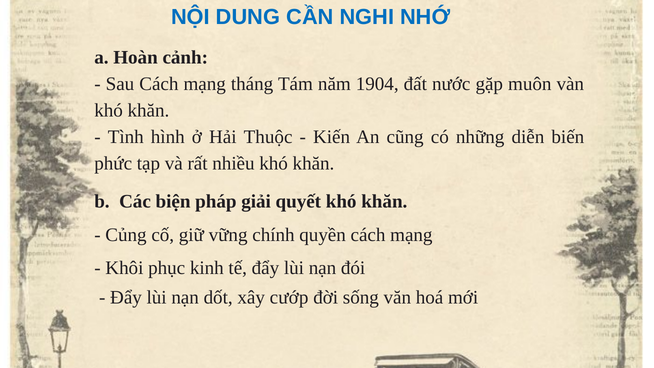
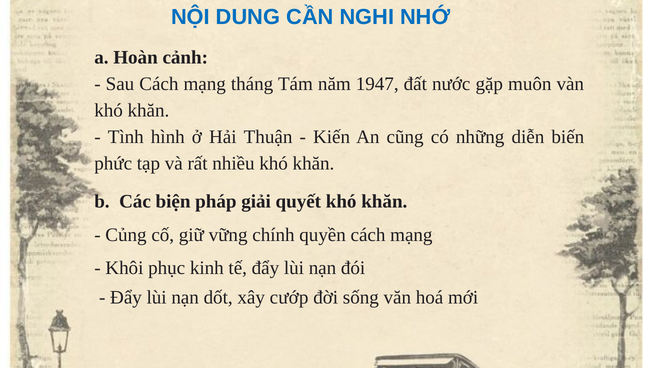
1904: 1904 -> 1947
Thuộc: Thuộc -> Thuận
